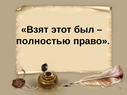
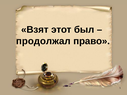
полностью: полностью -> продолжал
